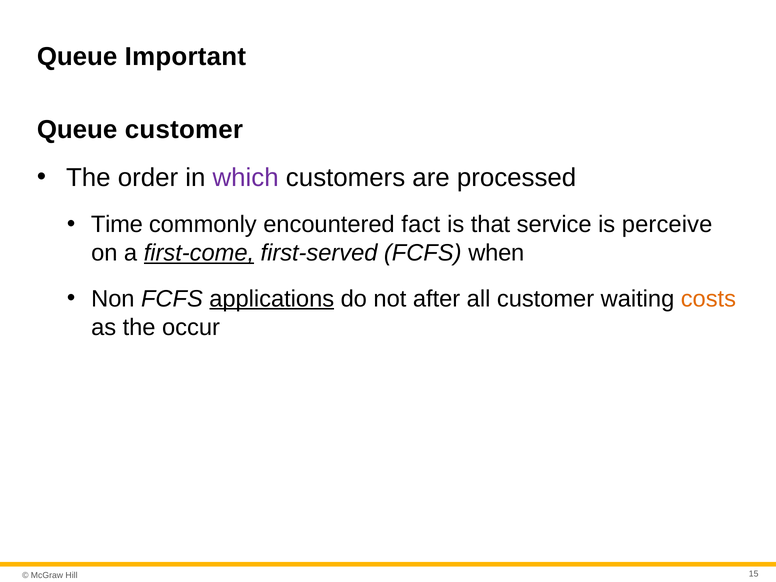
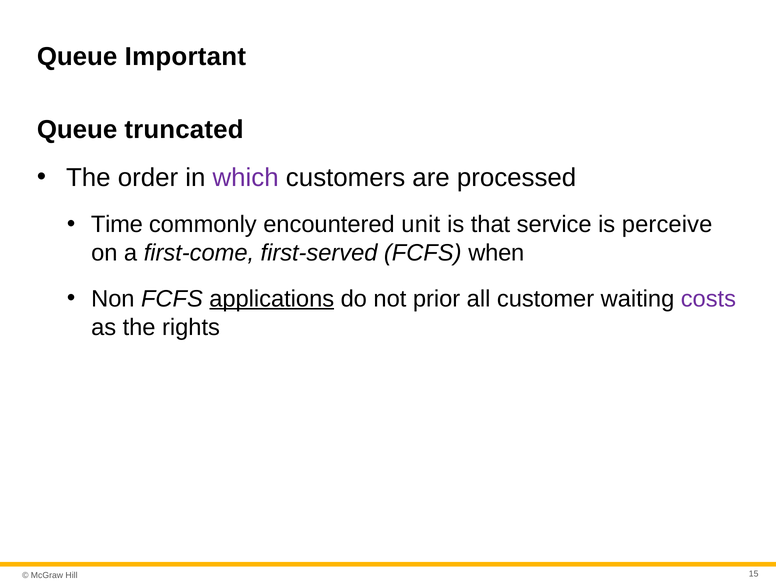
Queue customer: customer -> truncated
fact: fact -> unit
first-come underline: present -> none
after: after -> prior
costs colour: orange -> purple
occur: occur -> rights
